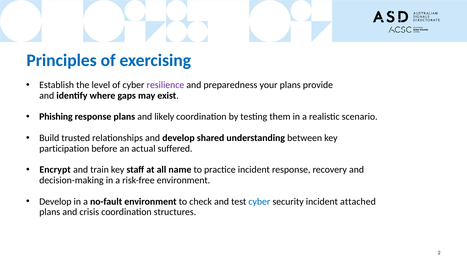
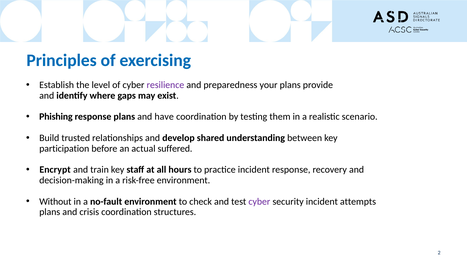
likely: likely -> have
name: name -> hours
Develop at (55, 201): Develop -> Without
cyber at (259, 201) colour: blue -> purple
attached: attached -> attempts
